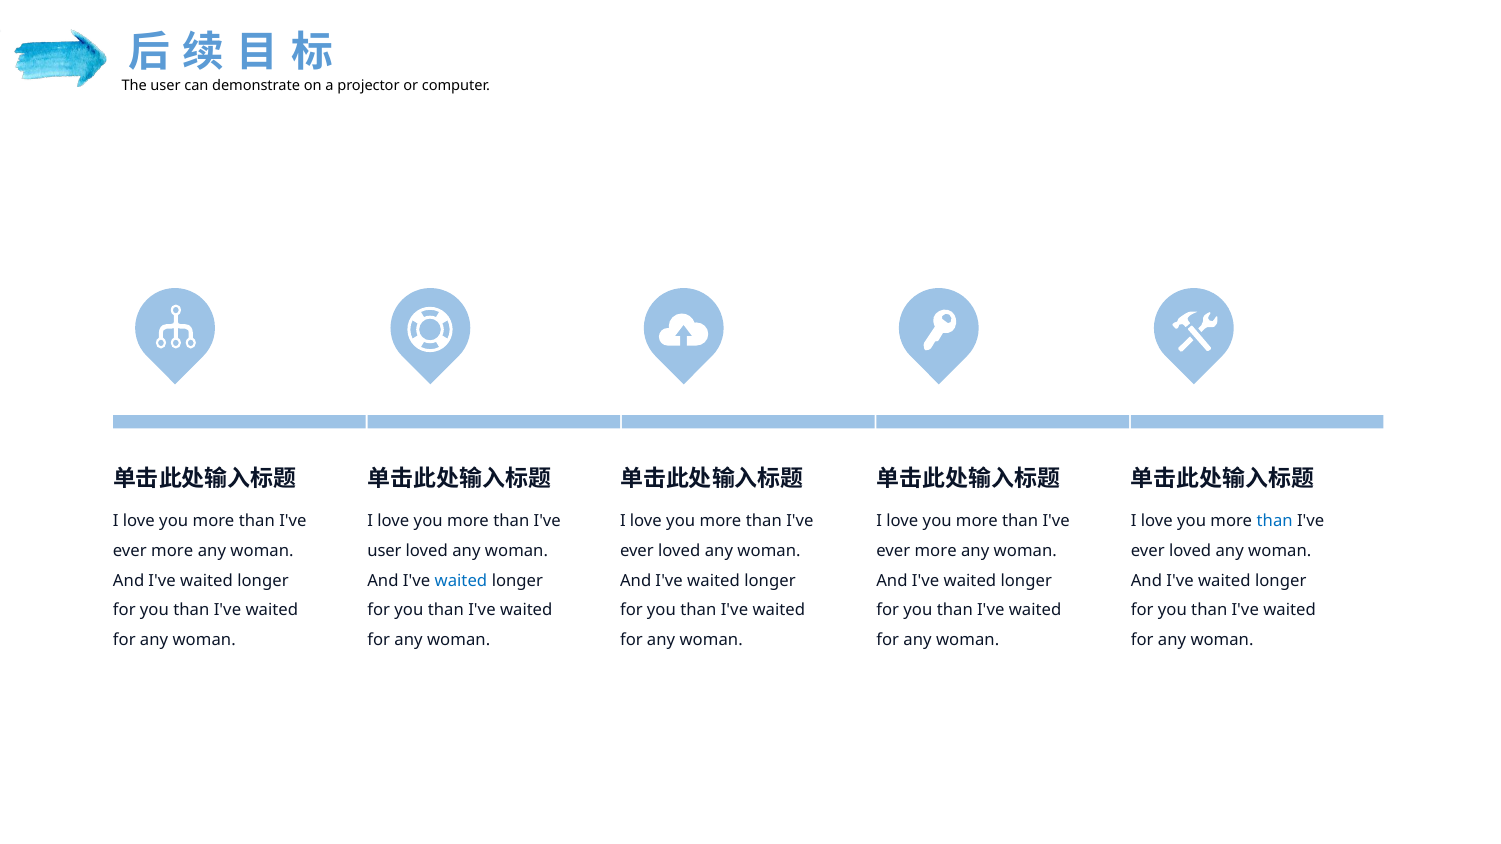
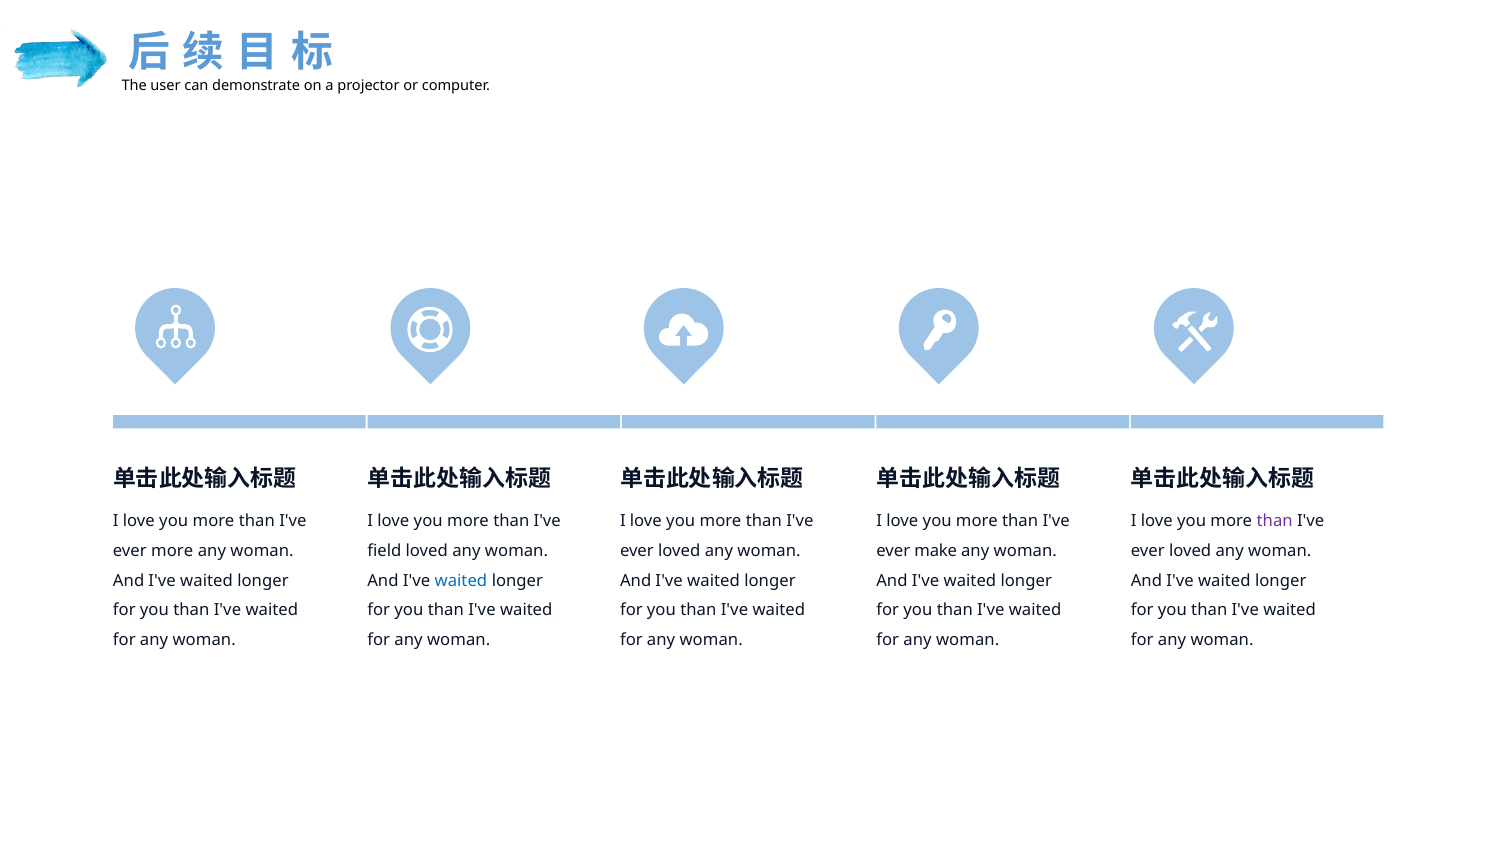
than at (1275, 521) colour: blue -> purple
user at (384, 551): user -> field
more at (936, 551): more -> make
